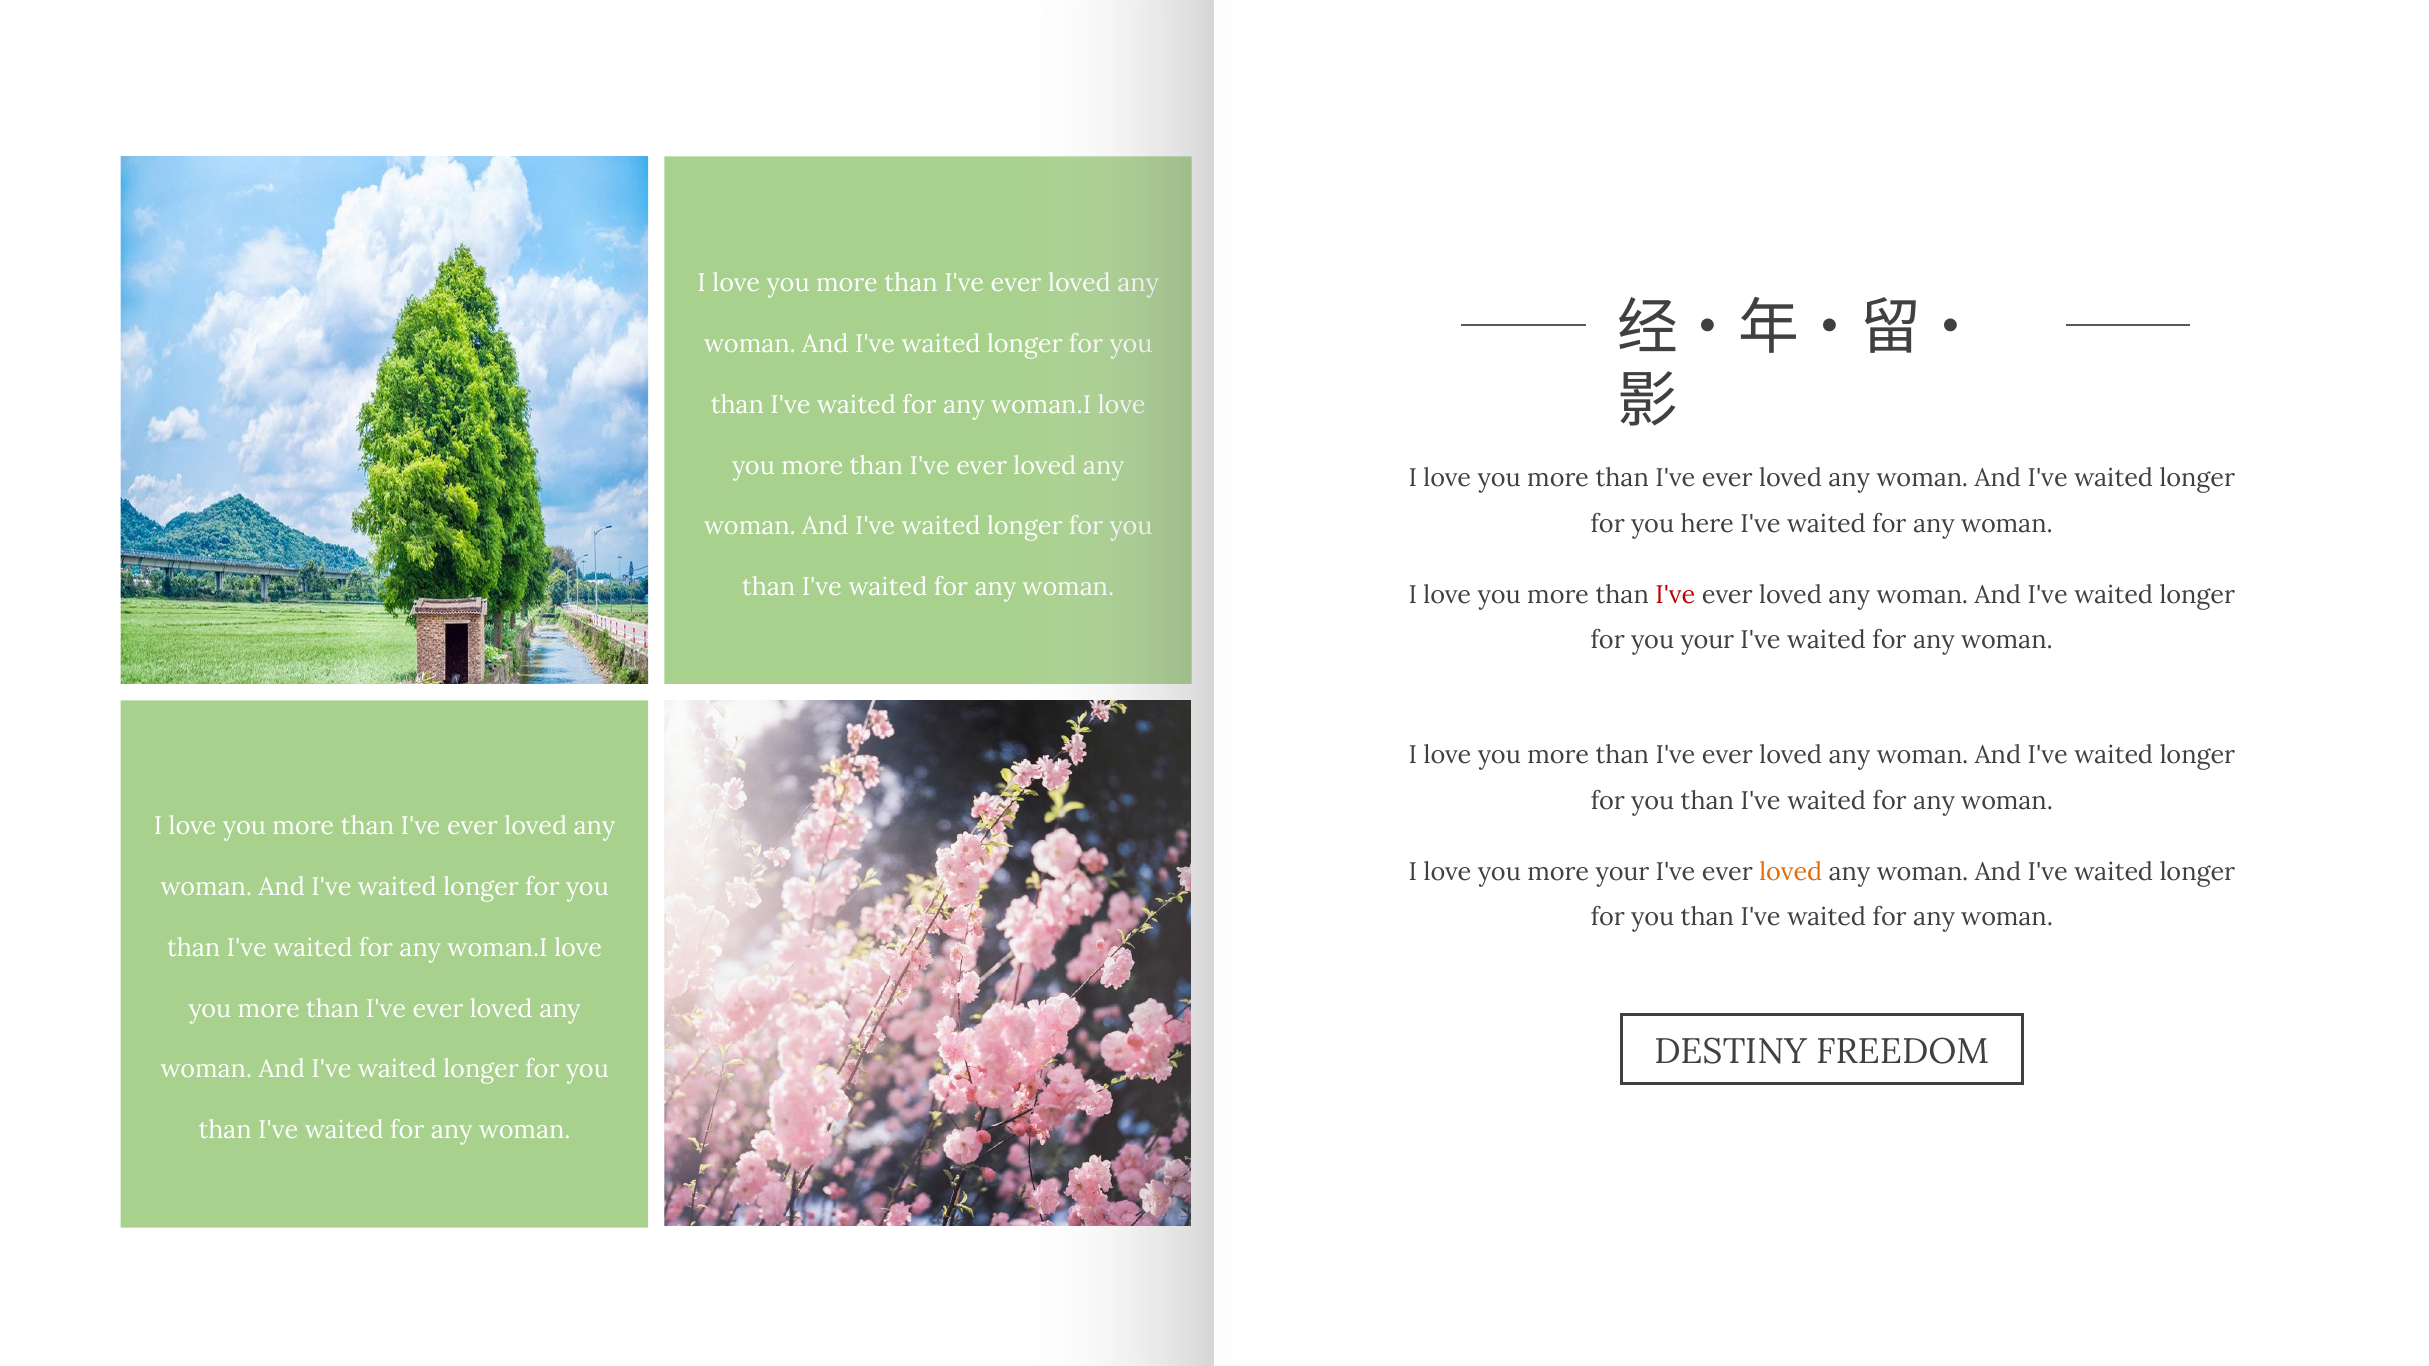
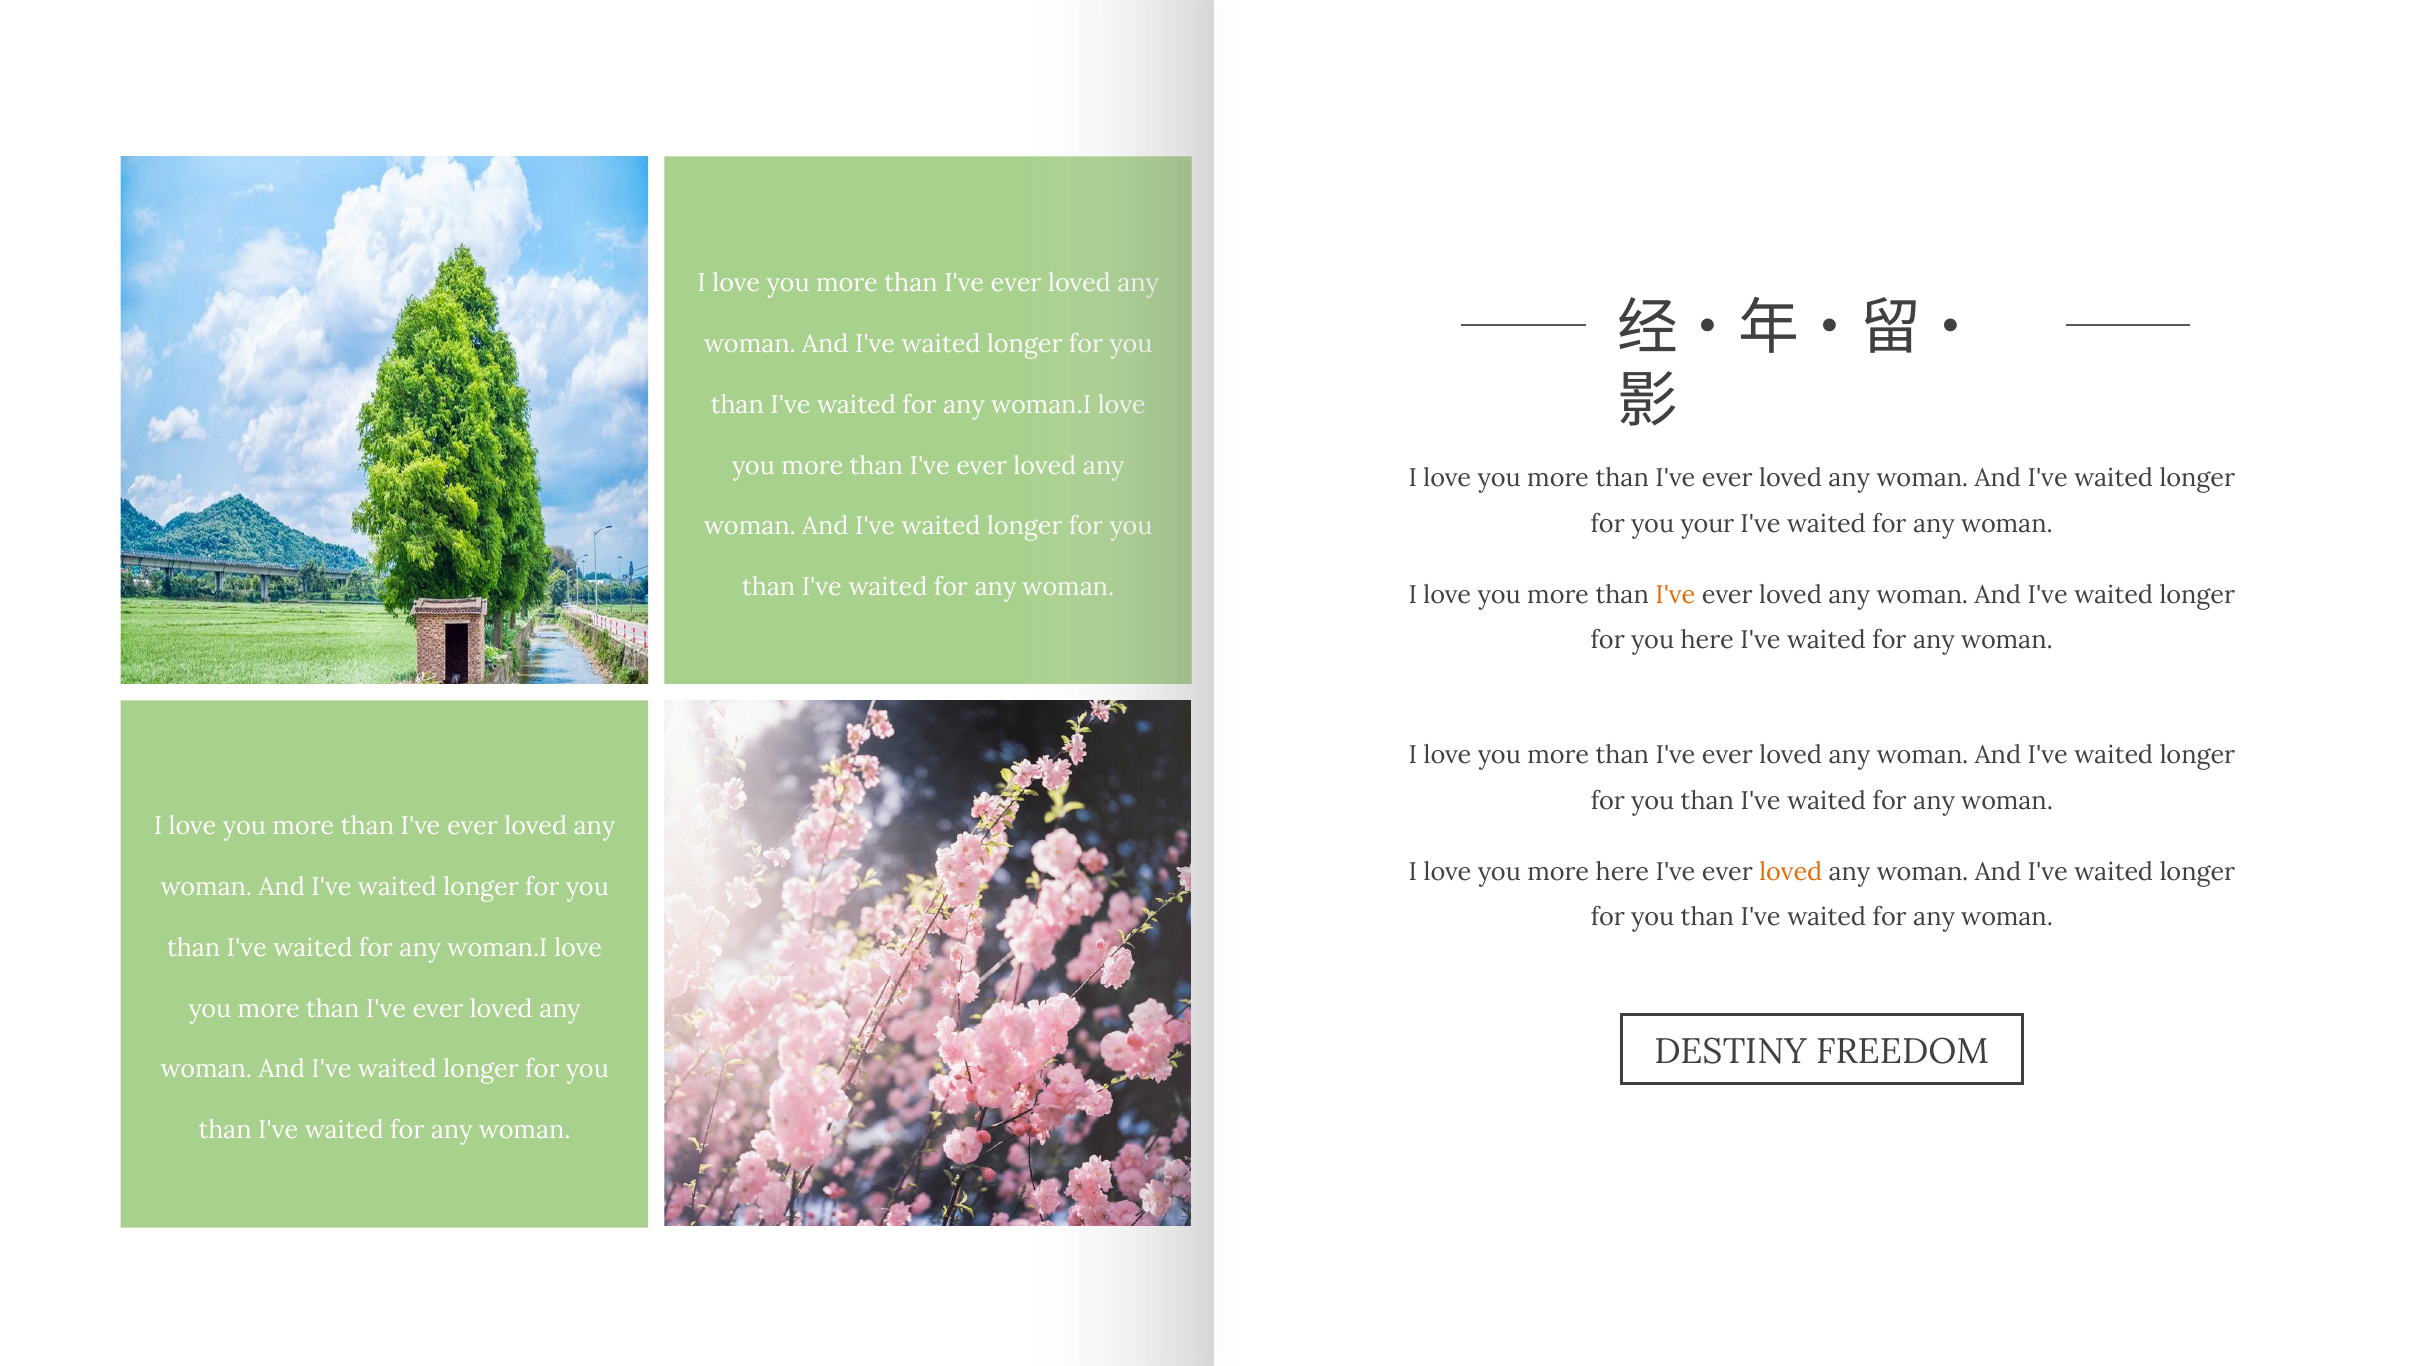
here: here -> your
I've at (1675, 595) colour: red -> orange
you your: your -> here
more your: your -> here
